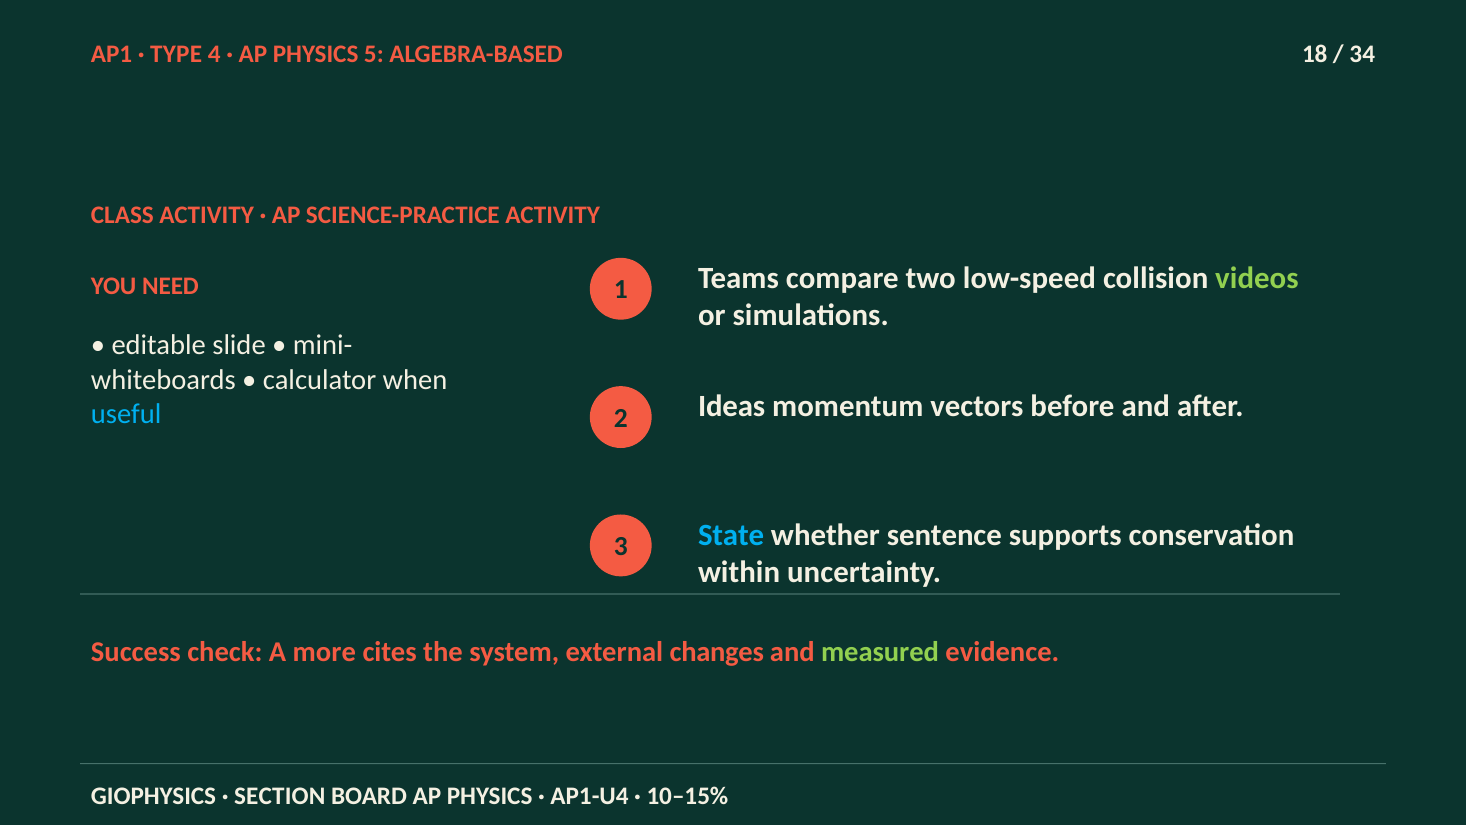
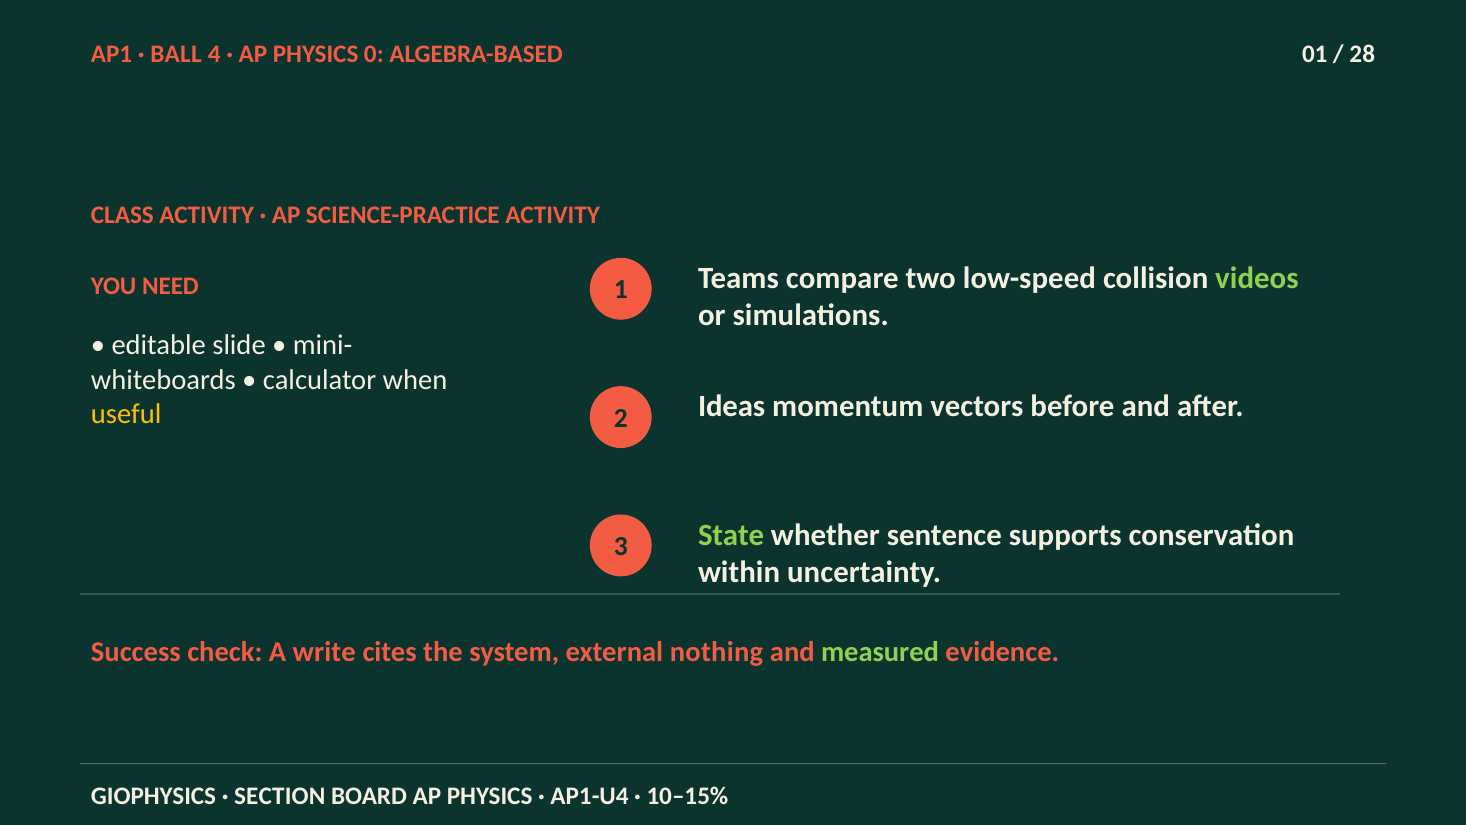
TYPE: TYPE -> BALL
5: 5 -> 0
18: 18 -> 01
34: 34 -> 28
useful colour: light blue -> yellow
State colour: light blue -> light green
more: more -> write
changes: changes -> nothing
